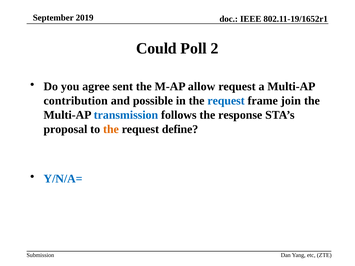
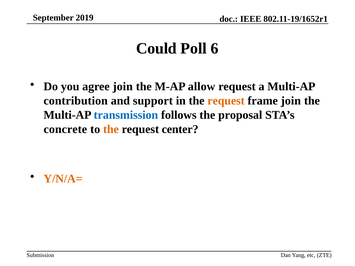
2: 2 -> 6
agree sent: sent -> join
possible: possible -> support
request at (226, 101) colour: blue -> orange
response: response -> proposal
proposal: proposal -> concrete
define: define -> center
Y/N/A= colour: blue -> orange
